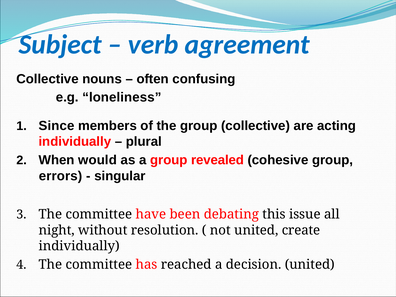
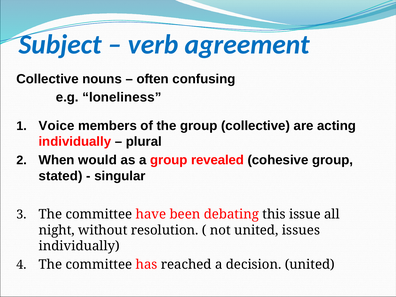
Since: Since -> Voice
errors: errors -> stated
create: create -> issues
